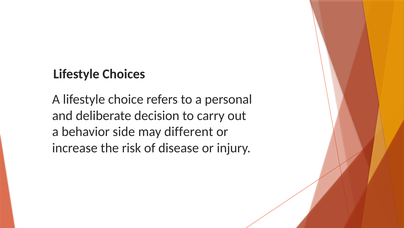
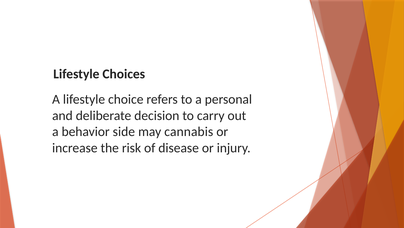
different: different -> cannabis
